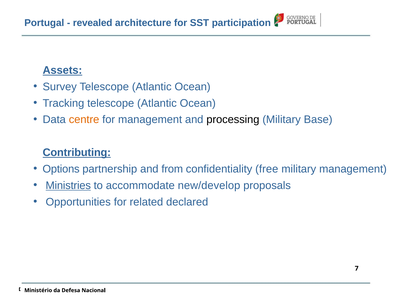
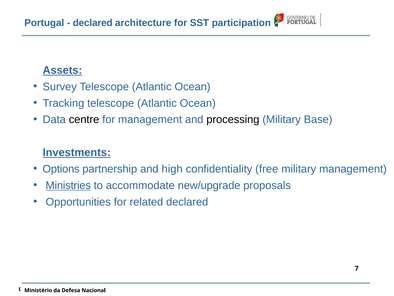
revealed at (93, 23): revealed -> declared
centre colour: orange -> black
Contributing: Contributing -> Investments
from: from -> high
new/develop: new/develop -> new/upgrade
